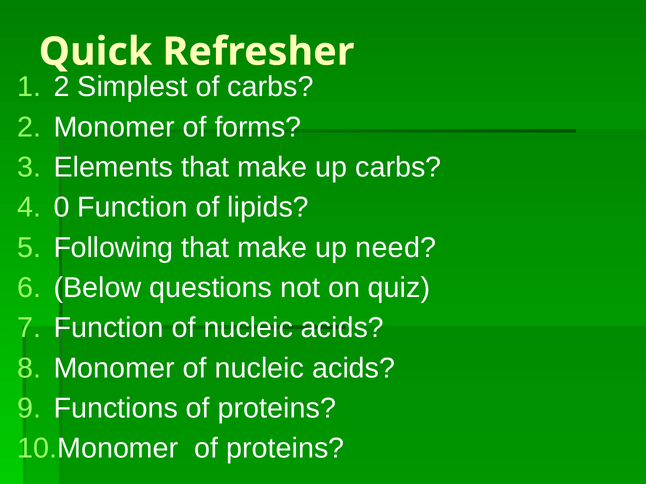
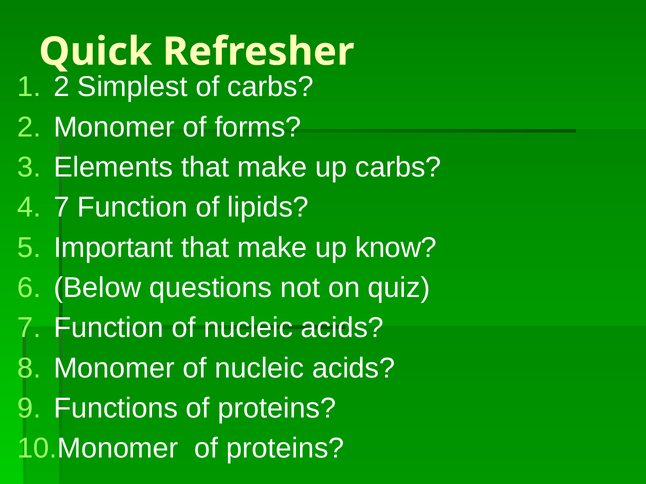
0 at (62, 208): 0 -> 7
Following: Following -> Important
need: need -> know
